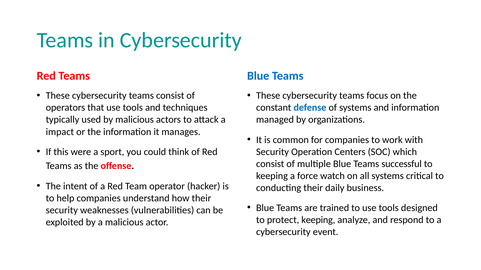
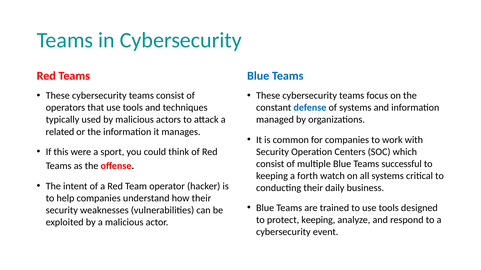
impact: impact -> related
force: force -> forth
